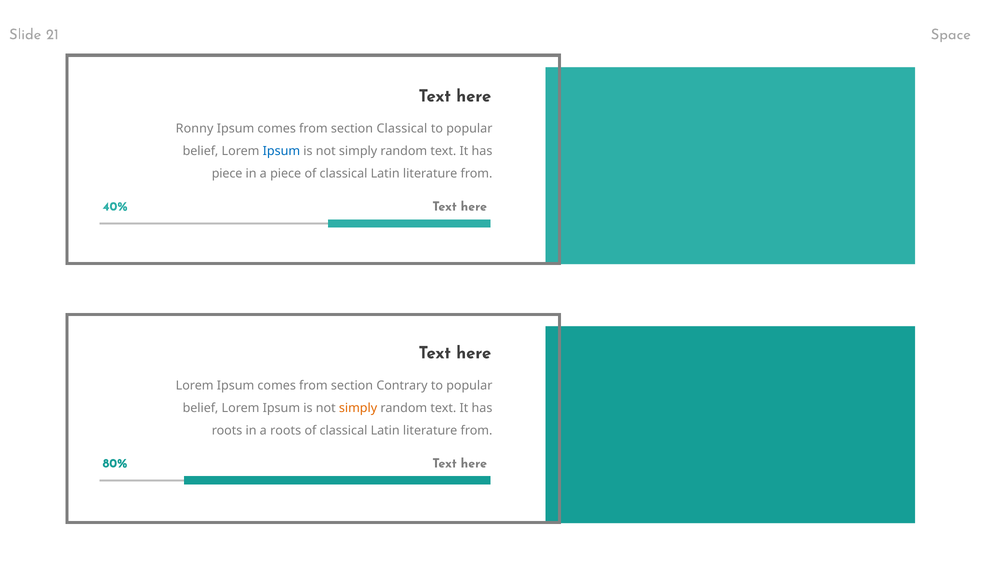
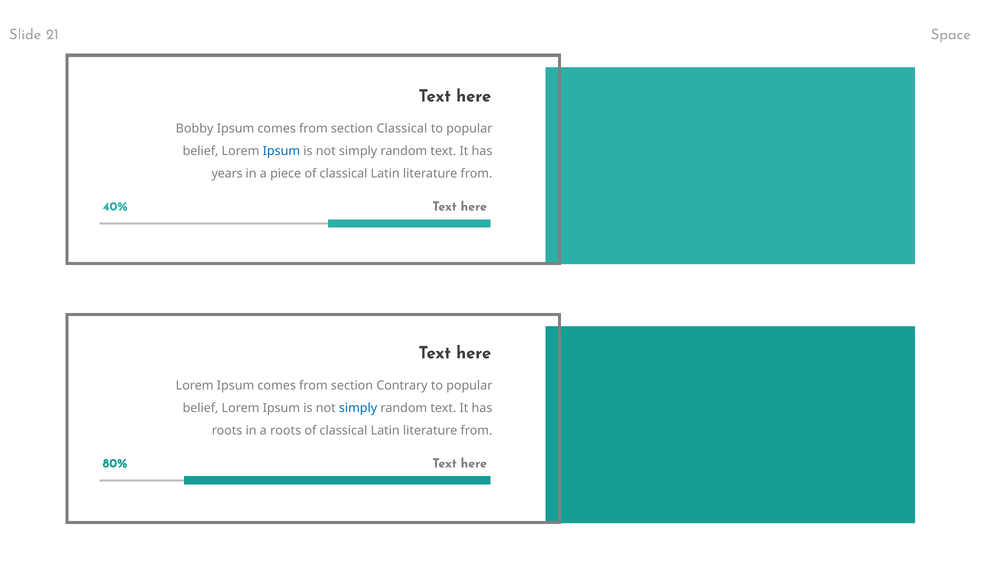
Ronny: Ronny -> Bobby
piece at (227, 174): piece -> years
simply at (358, 408) colour: orange -> blue
